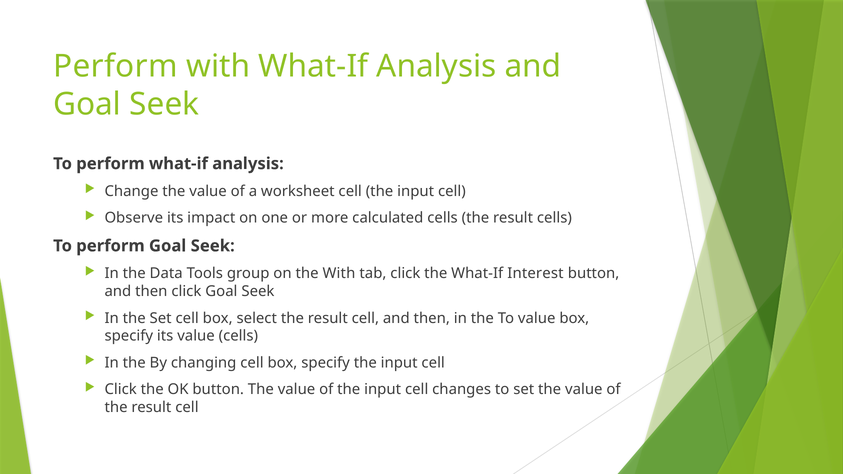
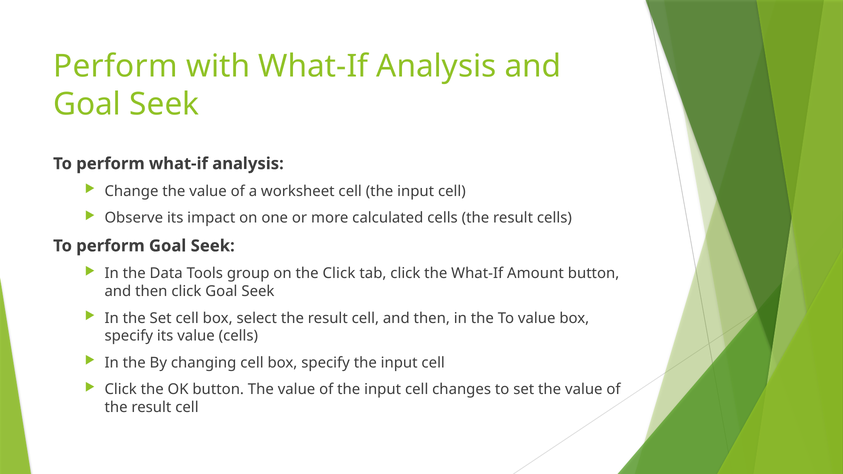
the With: With -> Click
Interest: Interest -> Amount
